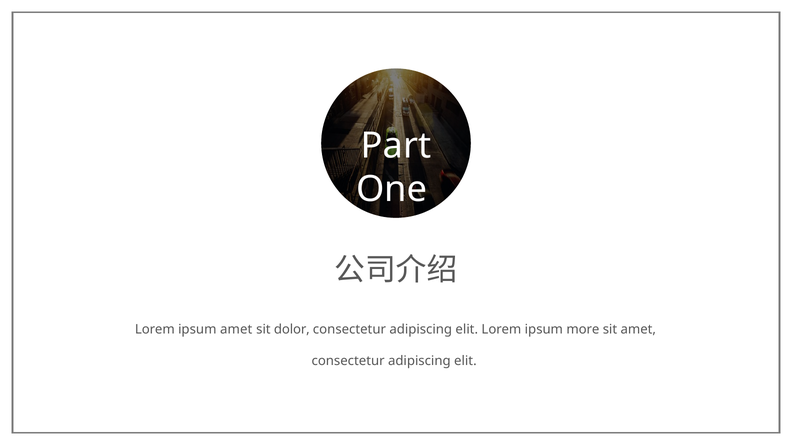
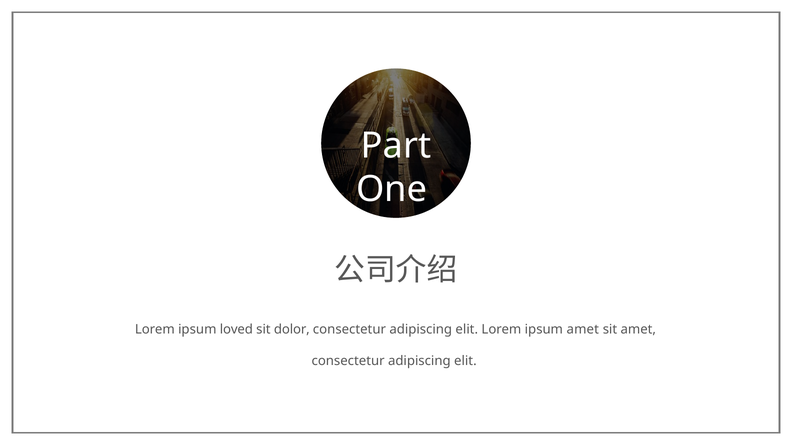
ipsum amet: amet -> loved
ipsum more: more -> amet
